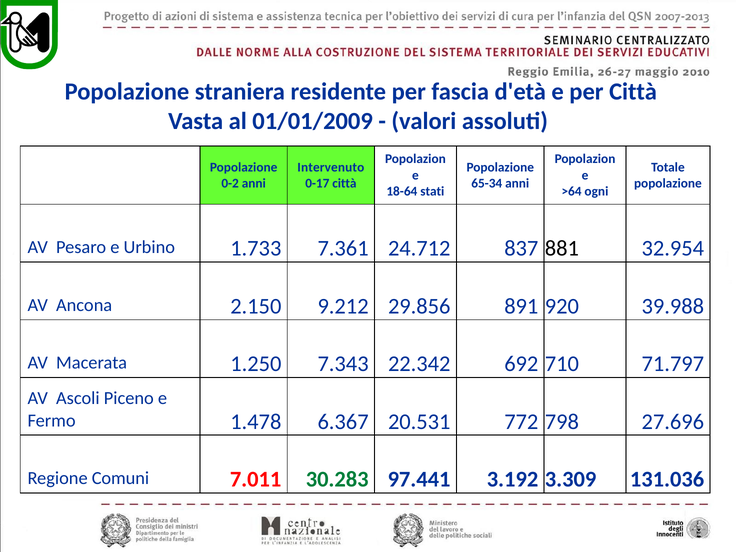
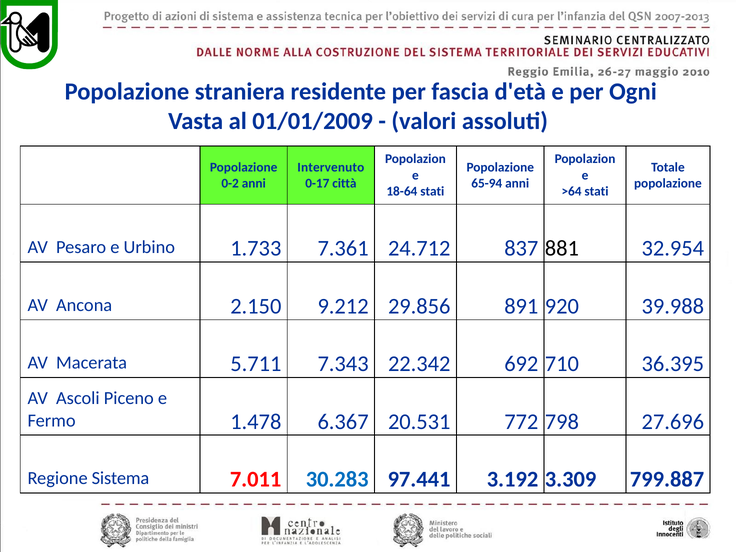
per Città: Città -> Ogni
65-34: 65-34 -> 65-94
>64 ogni: ogni -> stati
1.250: 1.250 -> 5.711
71.797: 71.797 -> 36.395
Comuni: Comuni -> Sistema
30.283 colour: green -> blue
131.036: 131.036 -> 799.887
